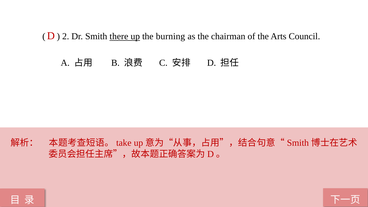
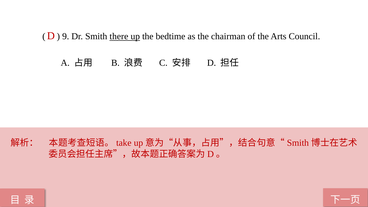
2: 2 -> 9
burning: burning -> bedtime
